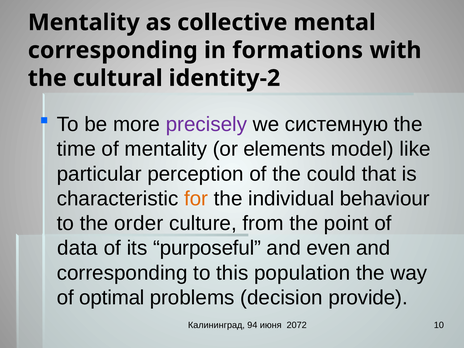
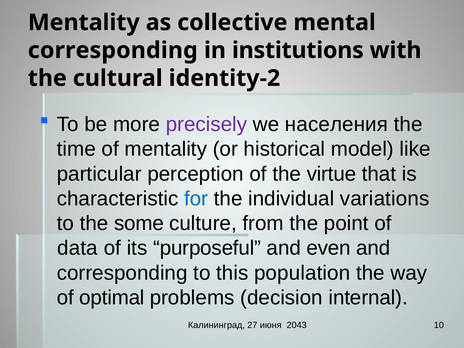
formations: formations -> institutions
системную: системную -> населения
elements: elements -> historical
could: could -> virtue
for colour: orange -> blue
behaviour: behaviour -> variations
order: order -> some
provide: provide -> internal
94: 94 -> 27
2072: 2072 -> 2043
